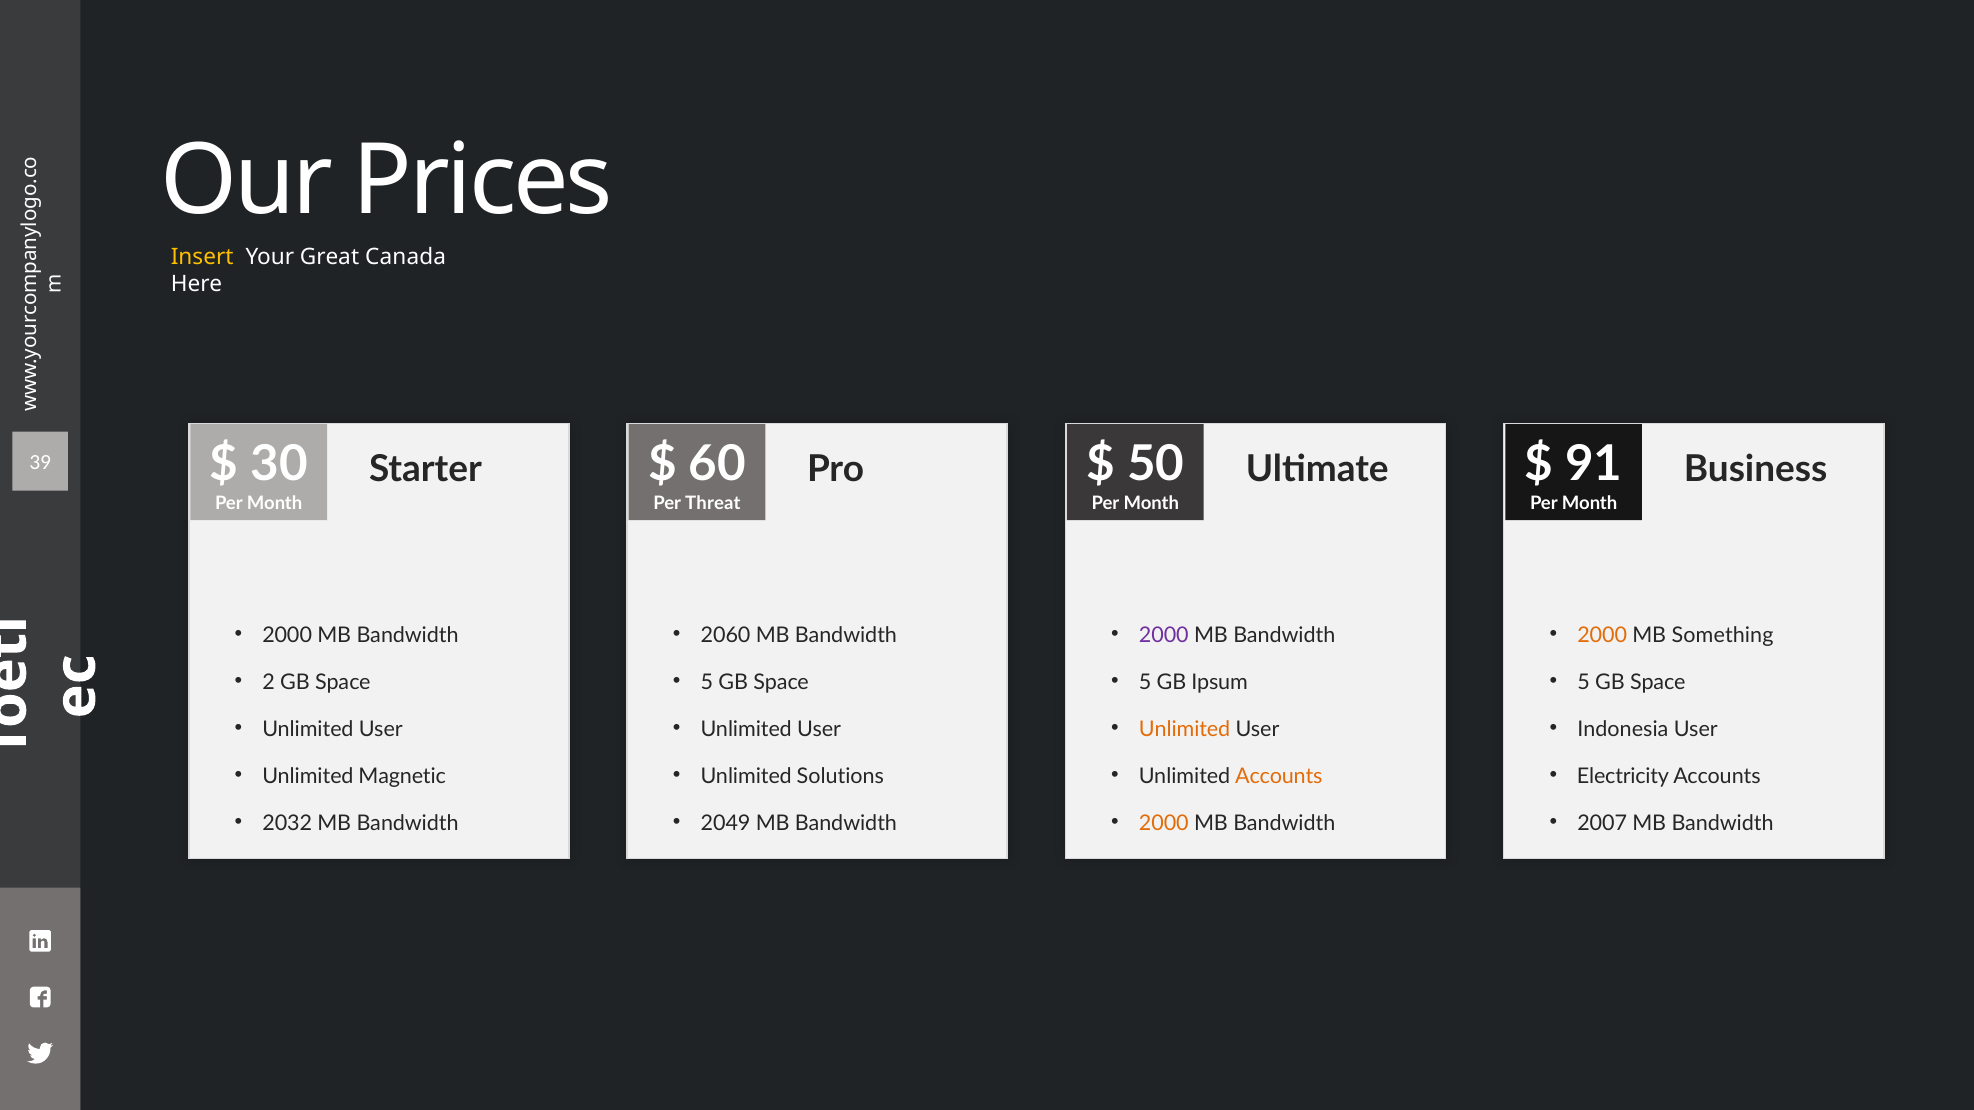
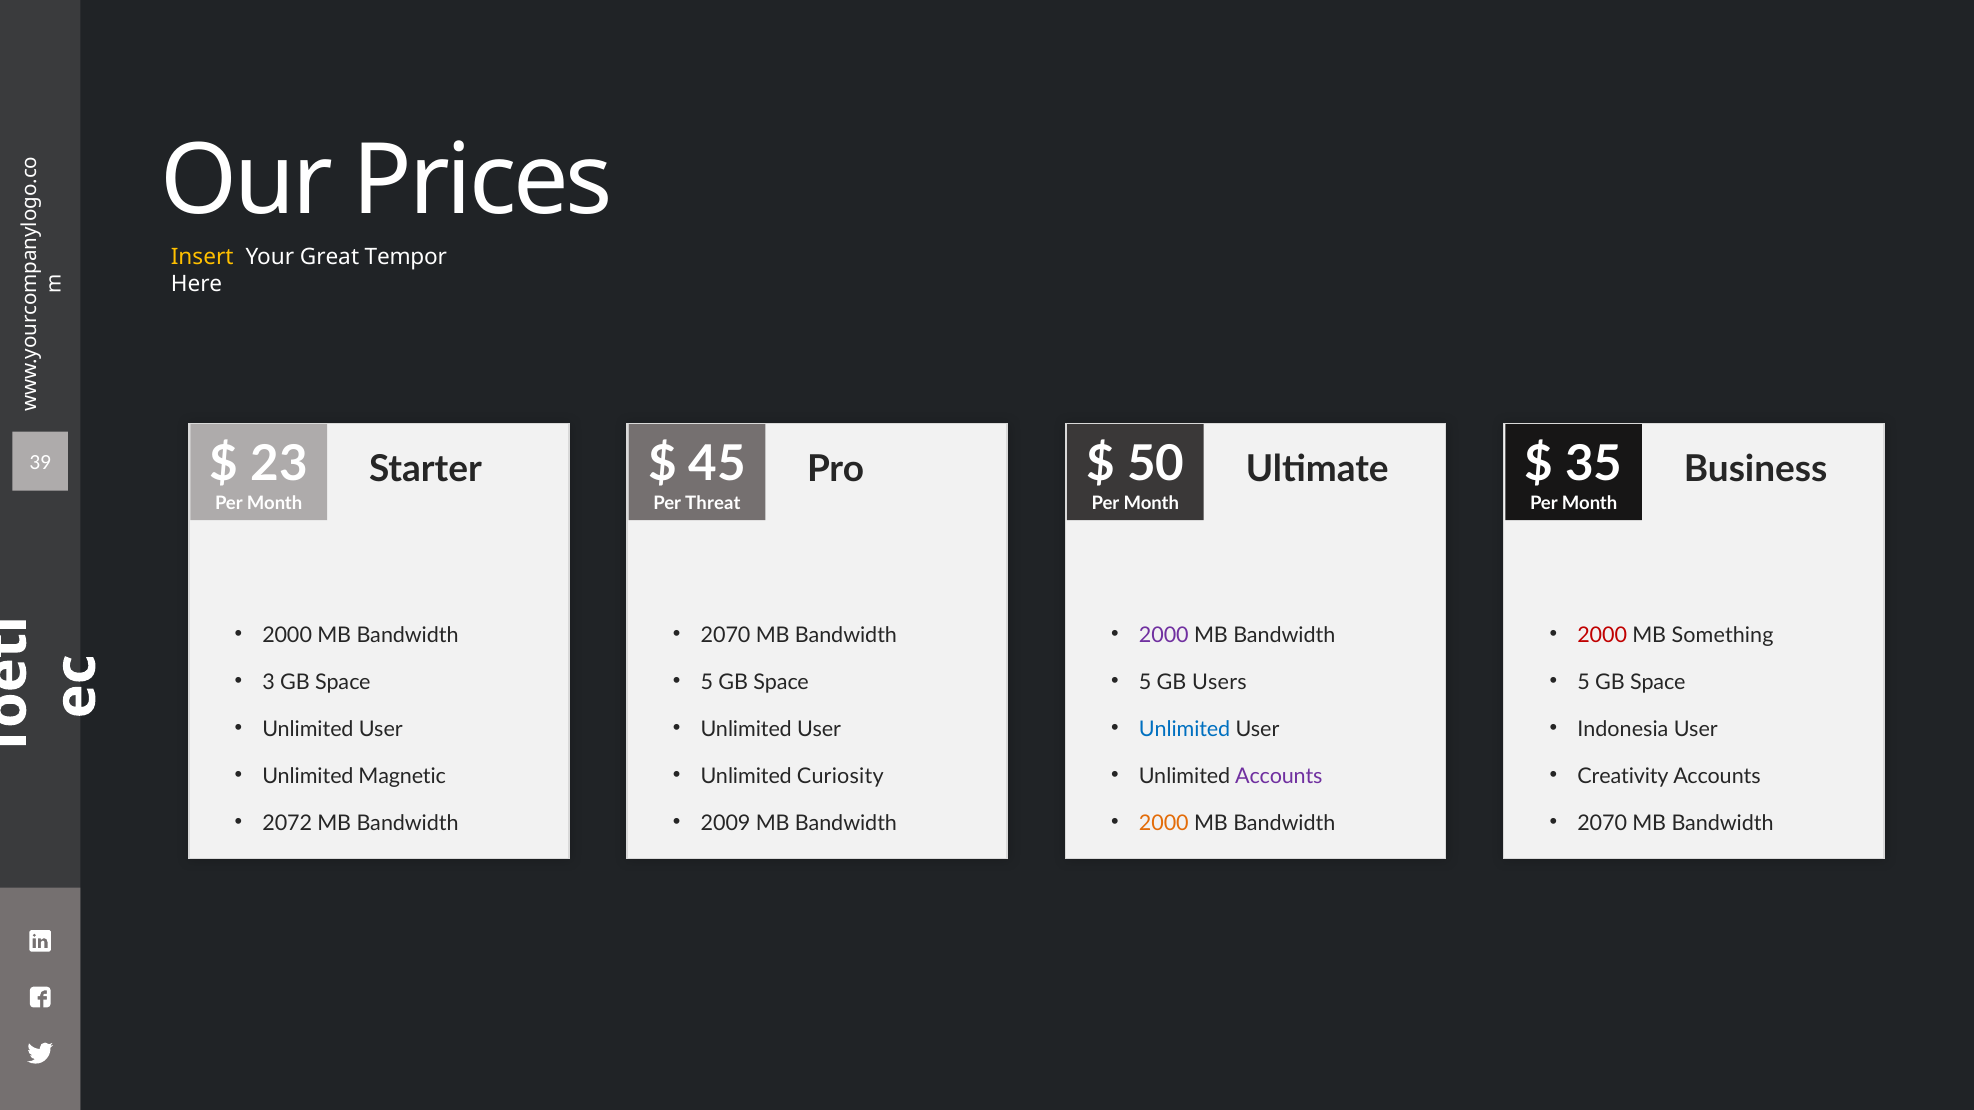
Canada: Canada -> Tempor
30: 30 -> 23
60: 60 -> 45
91: 91 -> 35
2060 at (726, 635): 2060 -> 2070
2000 at (1602, 635) colour: orange -> red
2: 2 -> 3
Ipsum: Ipsum -> Users
Unlimited at (1185, 729) colour: orange -> blue
Solutions: Solutions -> Curiosity
Accounts at (1279, 776) colour: orange -> purple
Electricity: Electricity -> Creativity
2032: 2032 -> 2072
2049: 2049 -> 2009
2007 at (1602, 823): 2007 -> 2070
